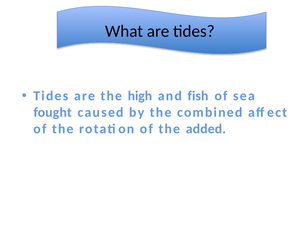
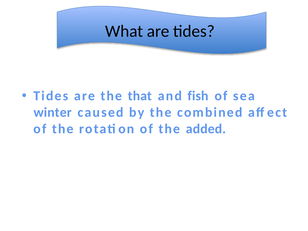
high: high -> that
fought: fought -> winter
